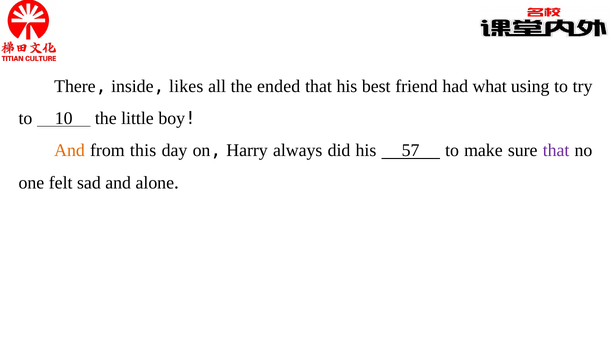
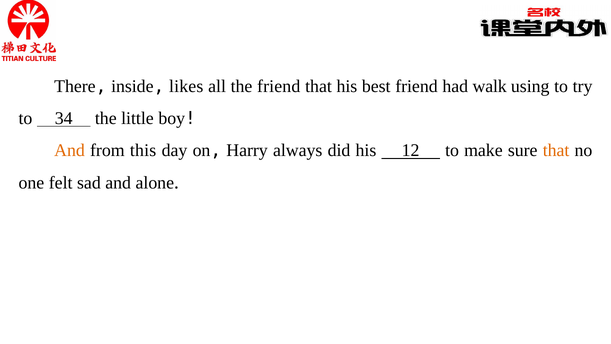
the ended: ended -> friend
what: what -> walk
10: 10 -> 34
57: 57 -> 12
that at (556, 150) colour: purple -> orange
